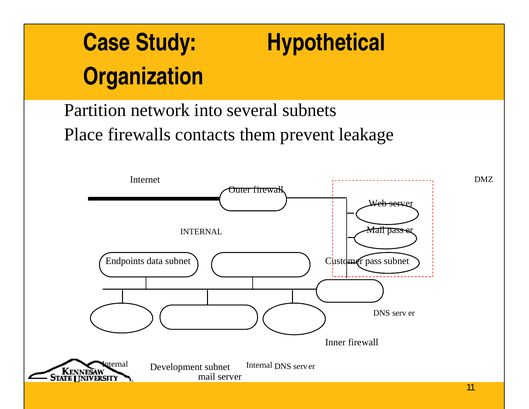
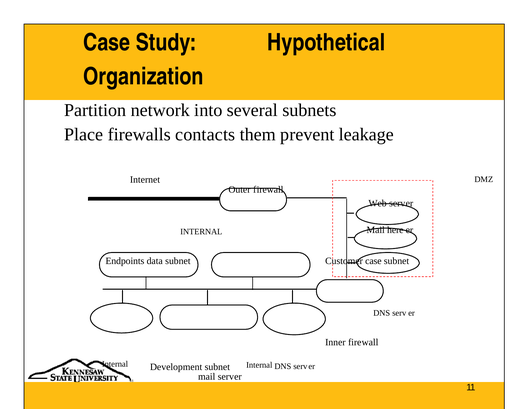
Mail pass: pass -> here
Customer pass: pass -> case
